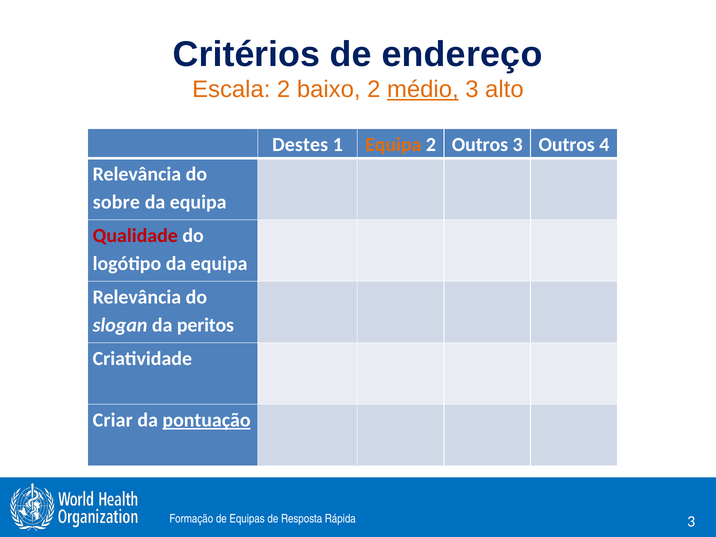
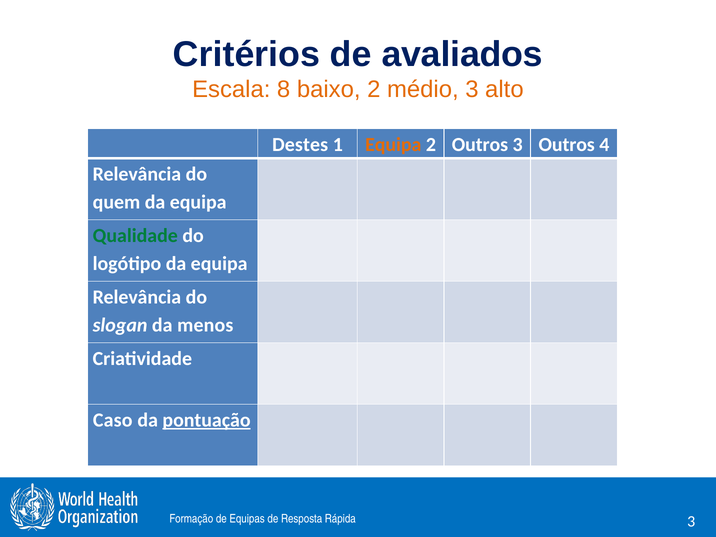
endereço: endereço -> avaliados
Escala 2: 2 -> 8
médio underline: present -> none
sobre: sobre -> quem
Qualidade colour: red -> green
peritos: peritos -> menos
Criar: Criar -> Caso
